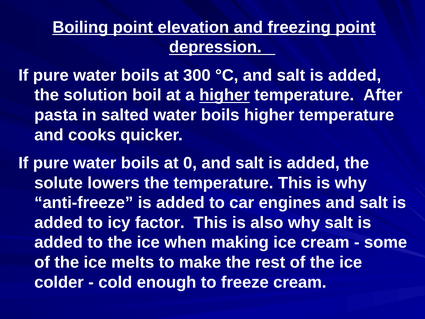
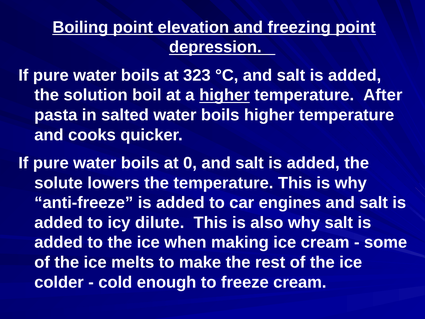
300: 300 -> 323
factor: factor -> dilute
